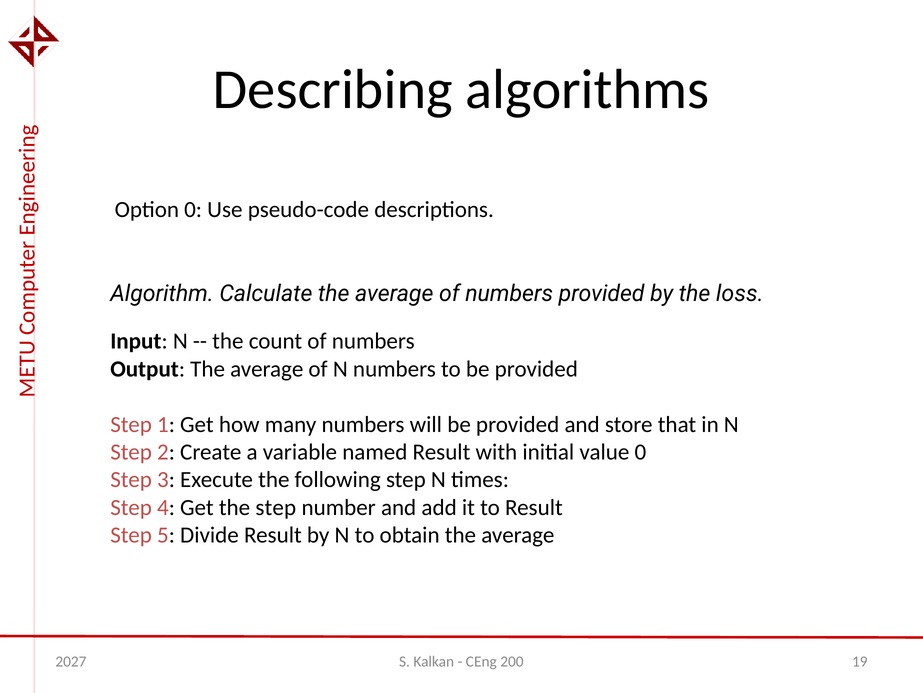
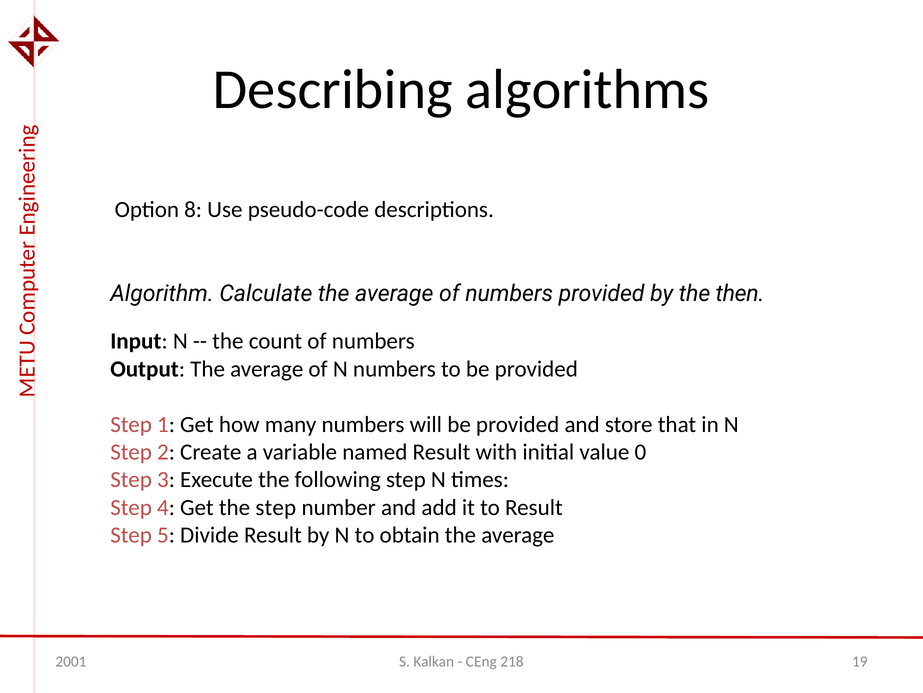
Option 0: 0 -> 8
loss: loss -> then
2027: 2027 -> 2001
200: 200 -> 218
